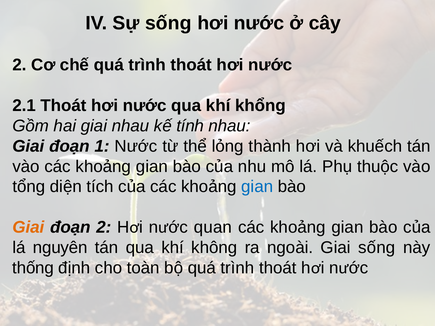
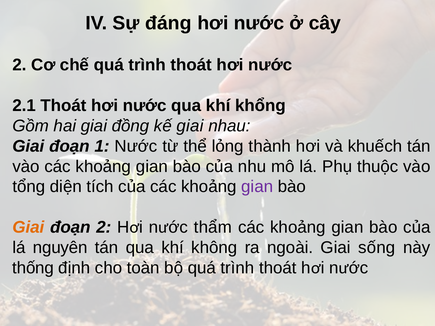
Sự sống: sống -> đáng
giai nhau: nhau -> đồng
kế tính: tính -> giai
gian at (257, 187) colour: blue -> purple
quan: quan -> thẩm
